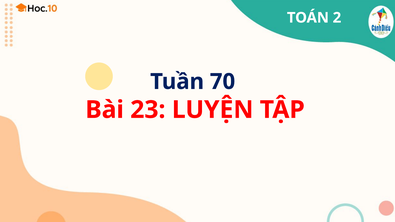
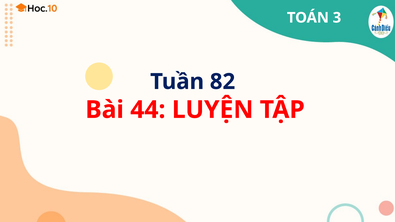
2: 2 -> 3
70: 70 -> 82
23: 23 -> 44
